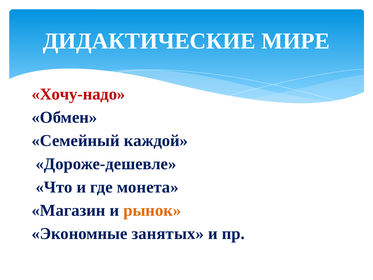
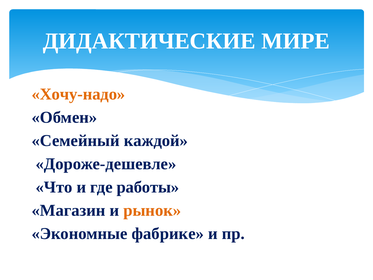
Хочу-надо colour: red -> orange
монета: монета -> работы
занятых: занятых -> фабрике
